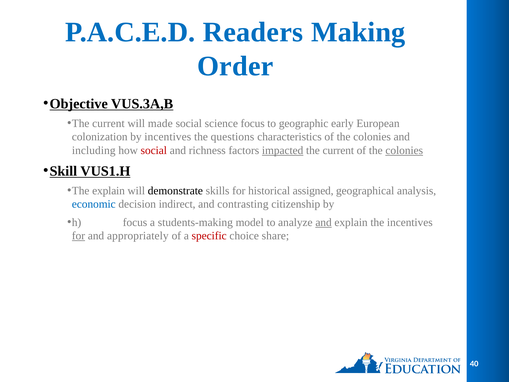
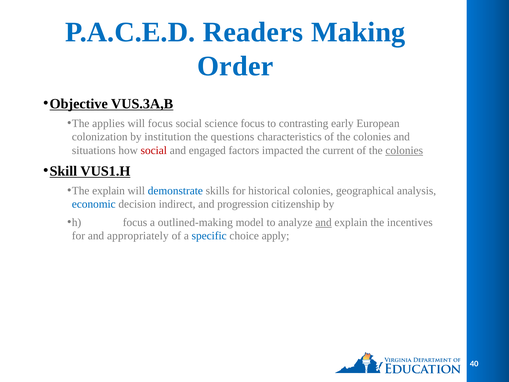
current at (108, 123): current -> applies
will made: made -> focus
geographic: geographic -> contrasting
by incentives: incentives -> institution
including: including -> situations
richness: richness -> engaged
impacted underline: present -> none
demonstrate colour: black -> blue
historical assigned: assigned -> colonies
contrasting: contrasting -> progression
students-making: students-making -> outlined-making
for at (78, 236) underline: present -> none
specific colour: red -> blue
share: share -> apply
